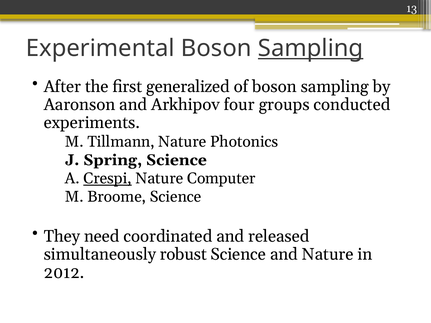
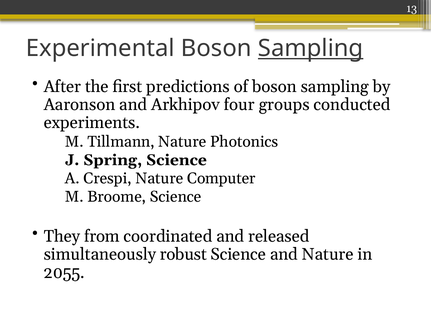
generalized: generalized -> predictions
Crespi underline: present -> none
need: need -> from
2012: 2012 -> 2055
